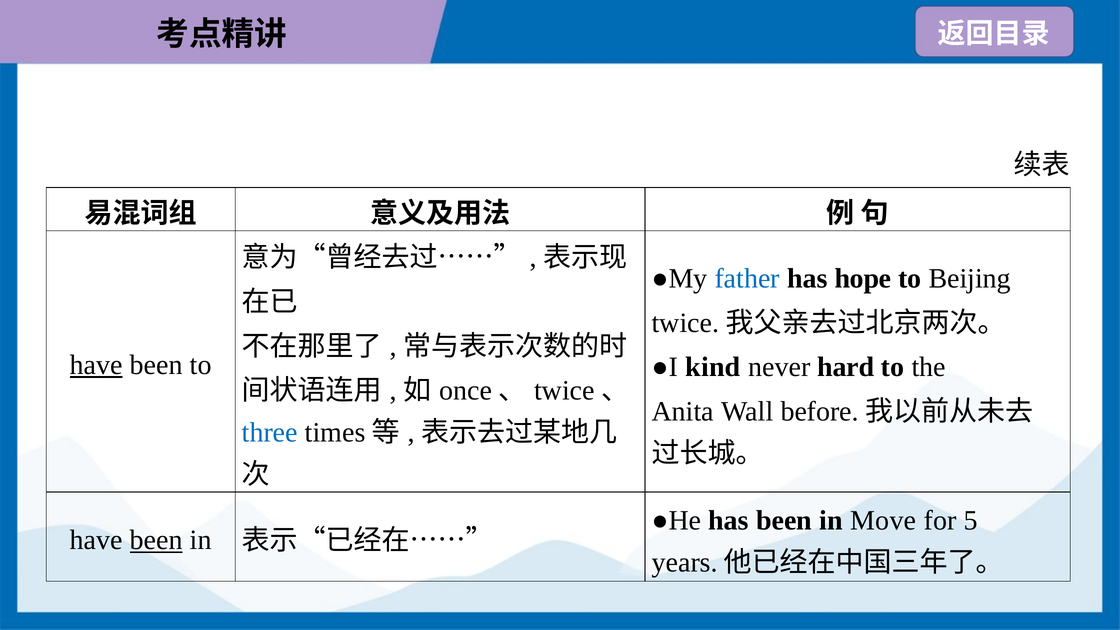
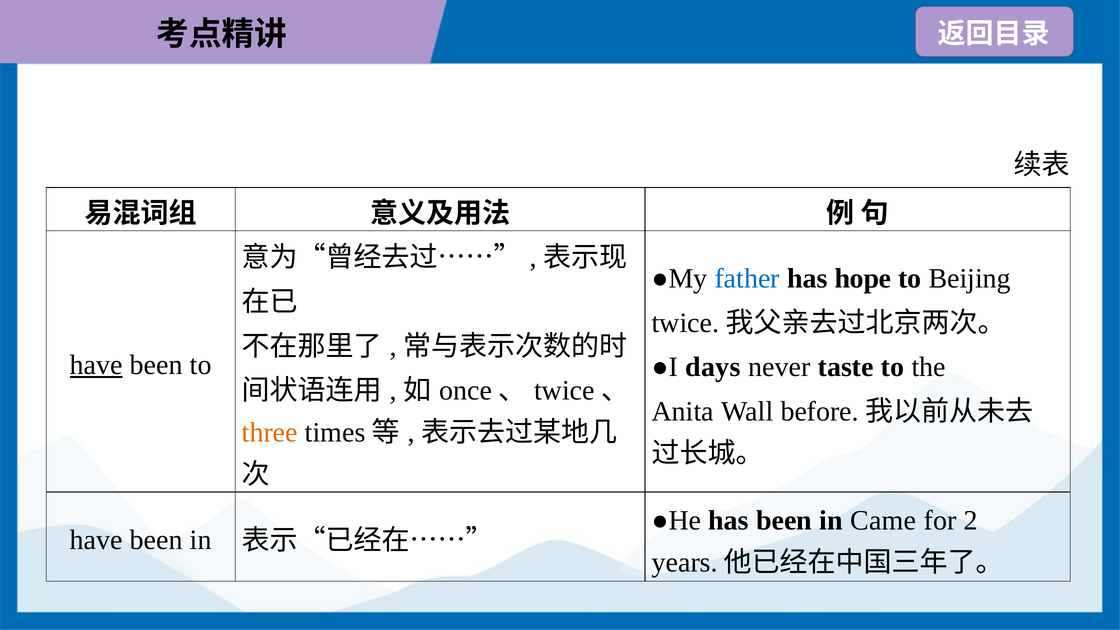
kind: kind -> days
hard: hard -> taste
three colour: blue -> orange
Move: Move -> Came
5: 5 -> 2
been at (156, 540) underline: present -> none
